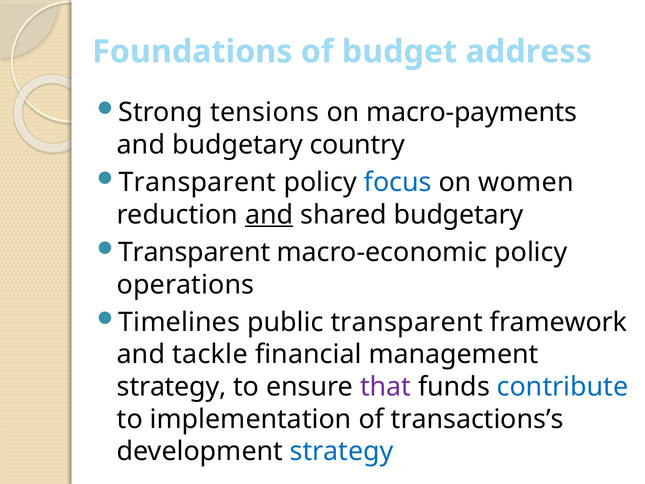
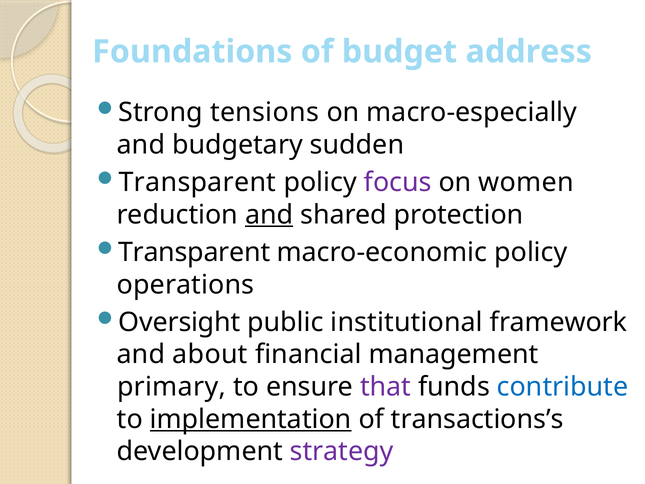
macro-payments: macro-payments -> macro-especially
country: country -> sudden
focus colour: blue -> purple
shared budgetary: budgetary -> protection
Timelines: Timelines -> Oversight
public transparent: transparent -> institutional
tackle: tackle -> about
strategy at (172, 387): strategy -> primary
implementation underline: none -> present
strategy at (342, 451) colour: blue -> purple
